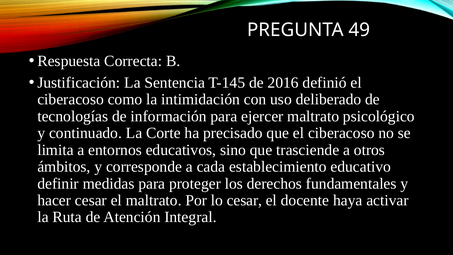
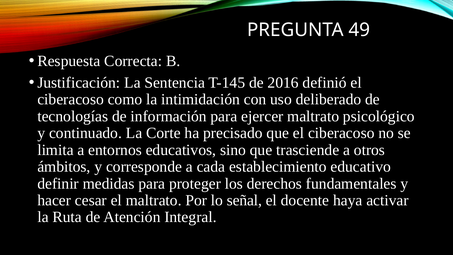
lo cesar: cesar -> señal
